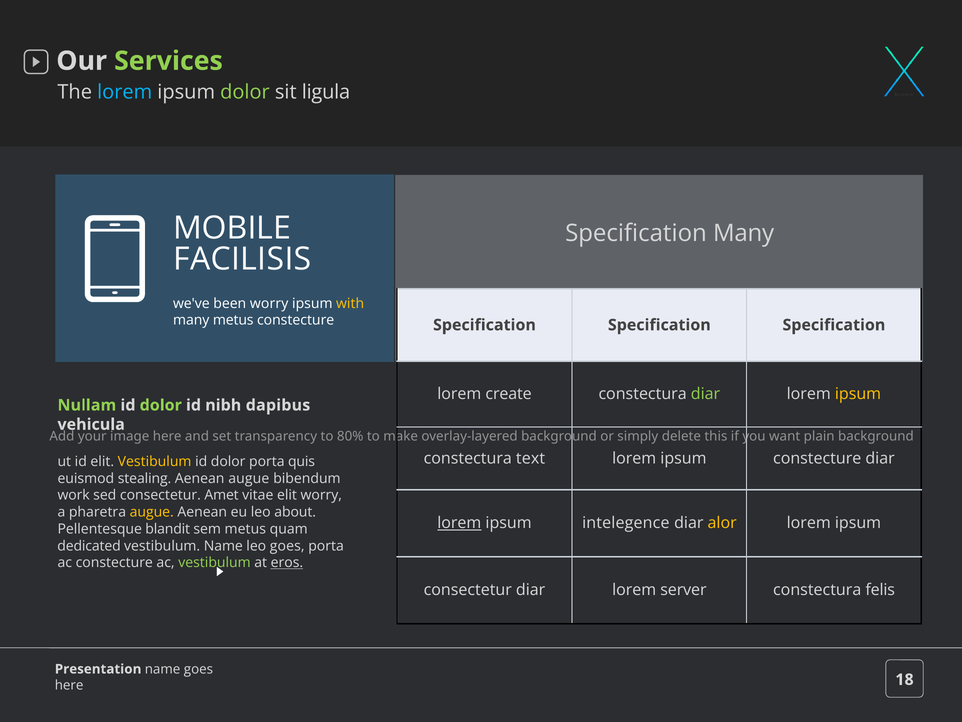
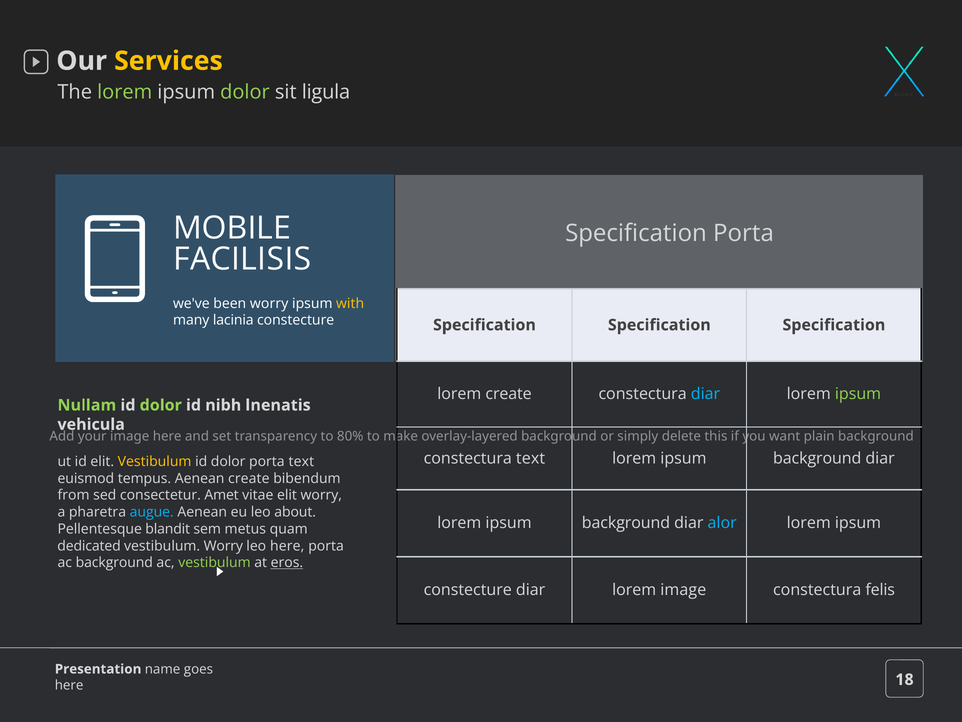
Services colour: light green -> yellow
lorem at (125, 92) colour: light blue -> light green
Specification Many: Many -> Porta
many metus: metus -> lacinia
diar at (705, 394) colour: light green -> light blue
ipsum at (858, 394) colour: yellow -> light green
dapibus: dapibus -> lnenatis
constecture at (817, 458): constecture -> background
porta quis: quis -> text
stealing: stealing -> tempus
Aenean augue: augue -> create
work: work -> from
augue at (152, 512) colour: yellow -> light blue
lorem at (459, 523) underline: present -> none
intelegence at (626, 523): intelegence -> background
alor colour: yellow -> light blue
vestibulum Name: Name -> Worry
leo goes: goes -> here
ac constecture: constecture -> background
consectetur at (468, 590): consectetur -> constecture
lorem server: server -> image
